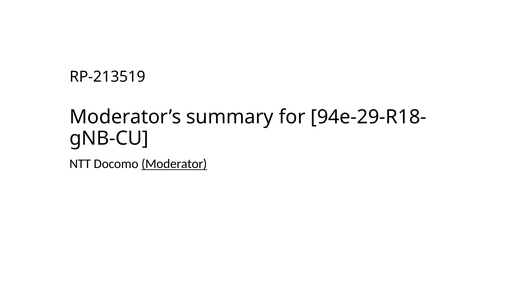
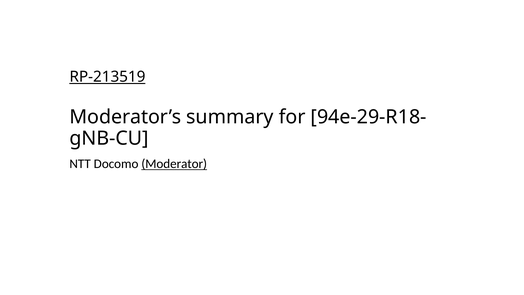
RP-213519 underline: none -> present
